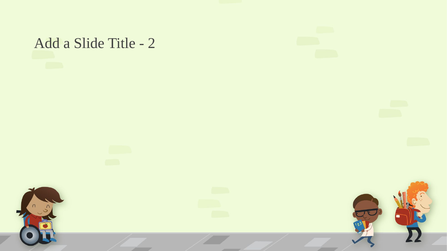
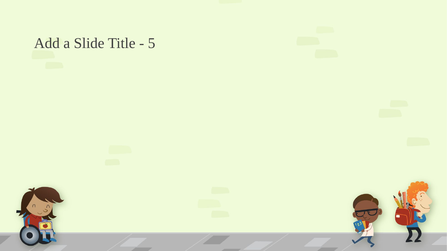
2: 2 -> 5
